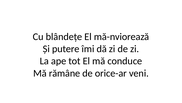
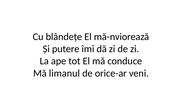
rămâne: rămâne -> limanul
